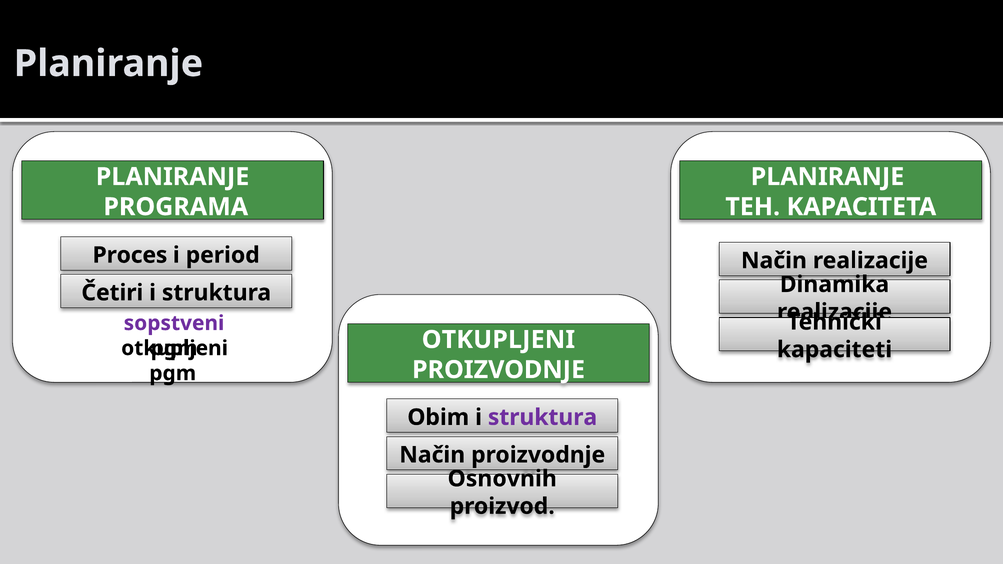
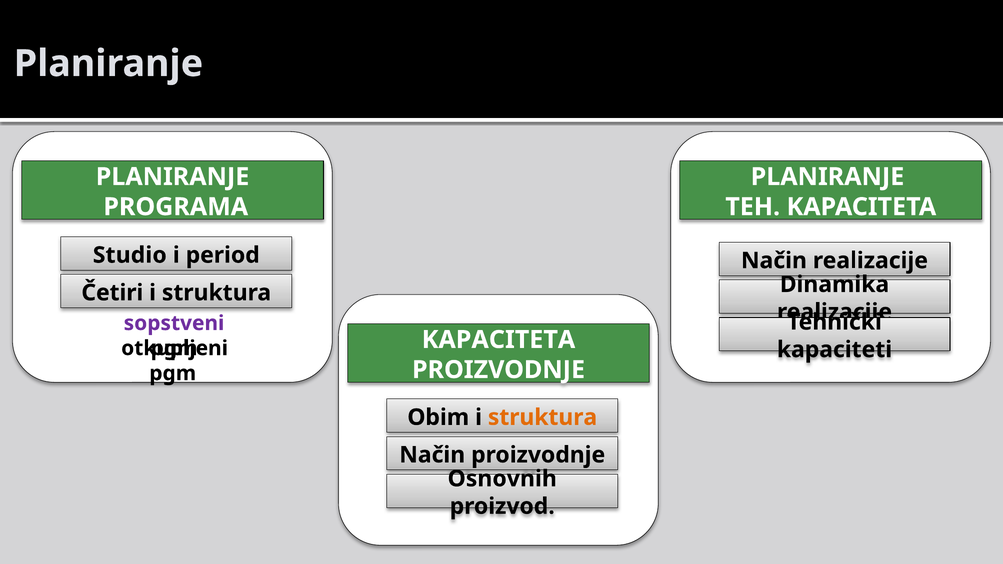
Proces: Proces -> Studio
OTKUPLJENI at (498, 340): OTKUPLJENI -> KAPACITETA
struktura at (543, 417) colour: purple -> orange
